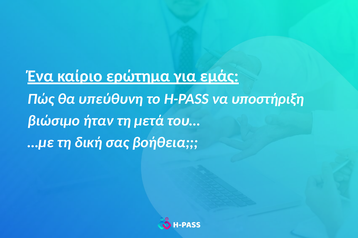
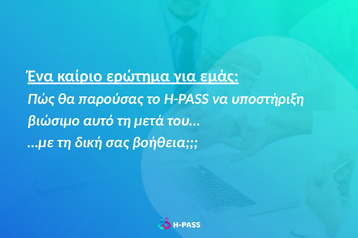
υπεύθυνη: υπεύθυνη -> παρούσας
ήταν: ήταν -> αυτό
